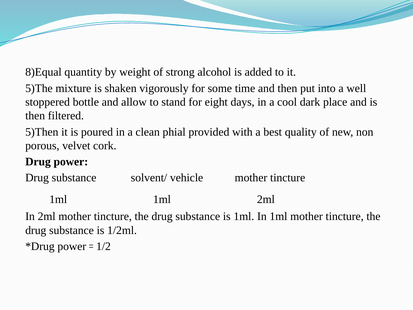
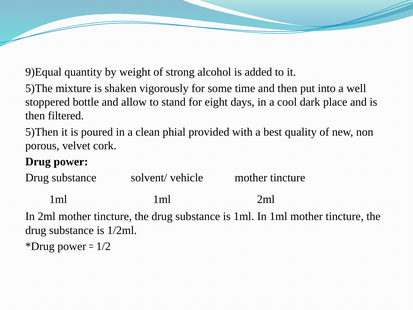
8)Equal: 8)Equal -> 9)Equal
